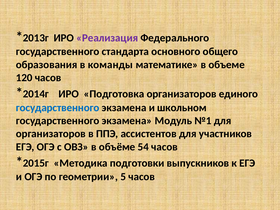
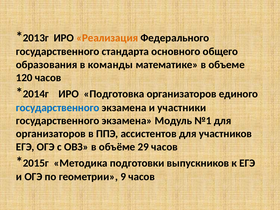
Реализация colour: purple -> orange
школьном: школьном -> участники
54: 54 -> 29
5: 5 -> 9
